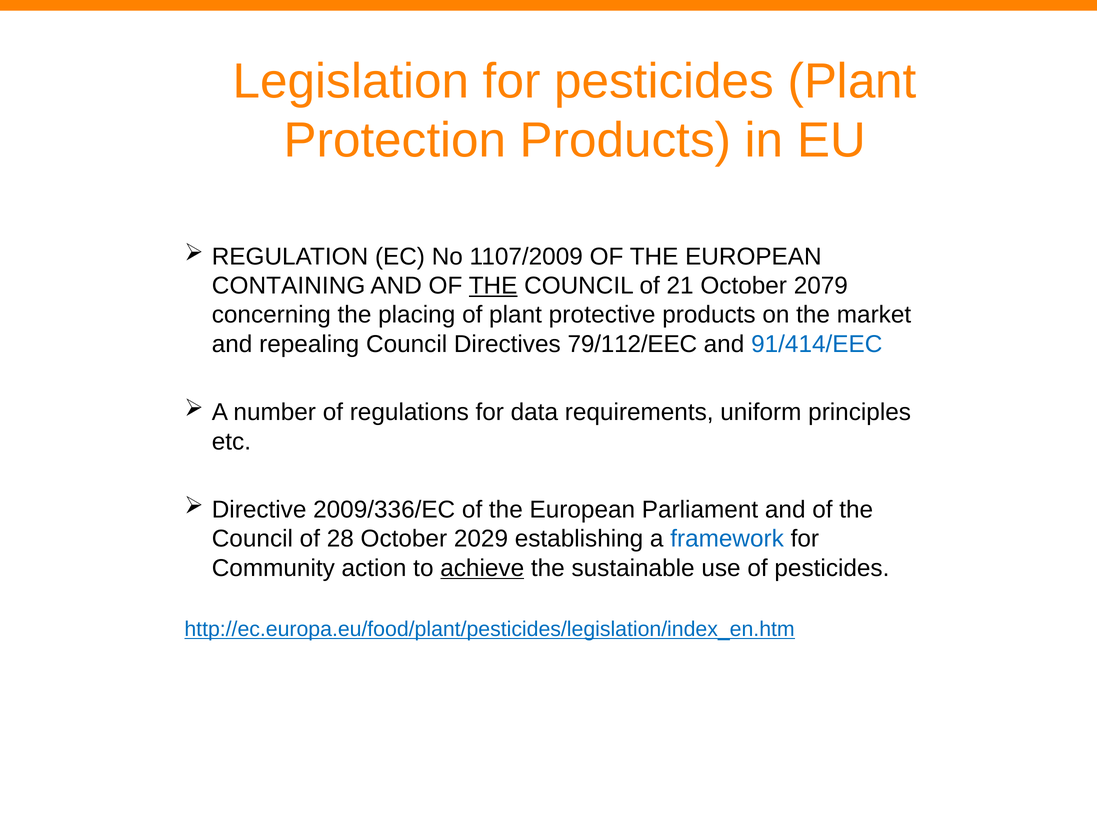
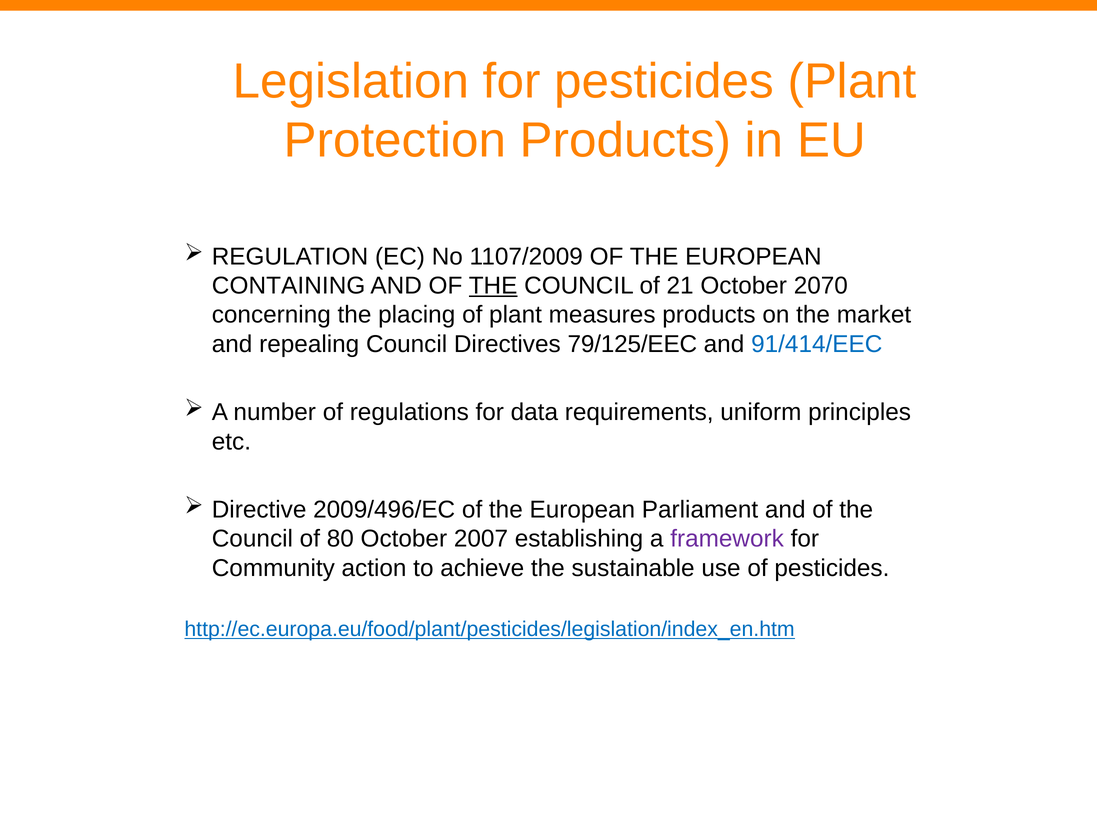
2079: 2079 -> 2070
protective: protective -> measures
79/112/EEC: 79/112/EEC -> 79/125/EEC
2009/336/EC: 2009/336/EC -> 2009/496/EC
28: 28 -> 80
2029: 2029 -> 2007
framework colour: blue -> purple
achieve underline: present -> none
